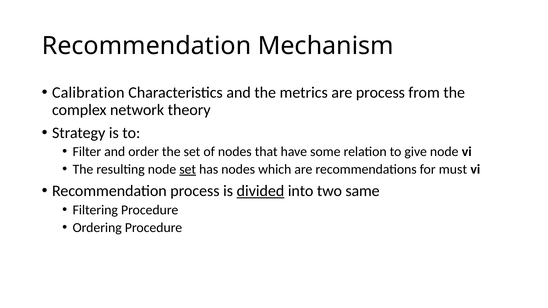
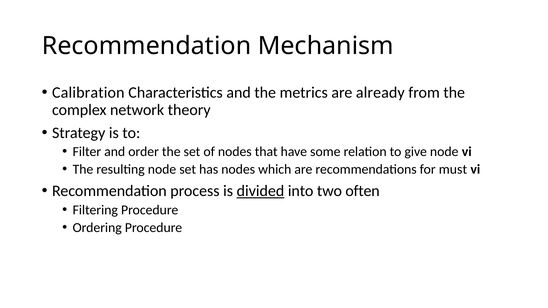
are process: process -> already
set at (188, 169) underline: present -> none
same: same -> often
